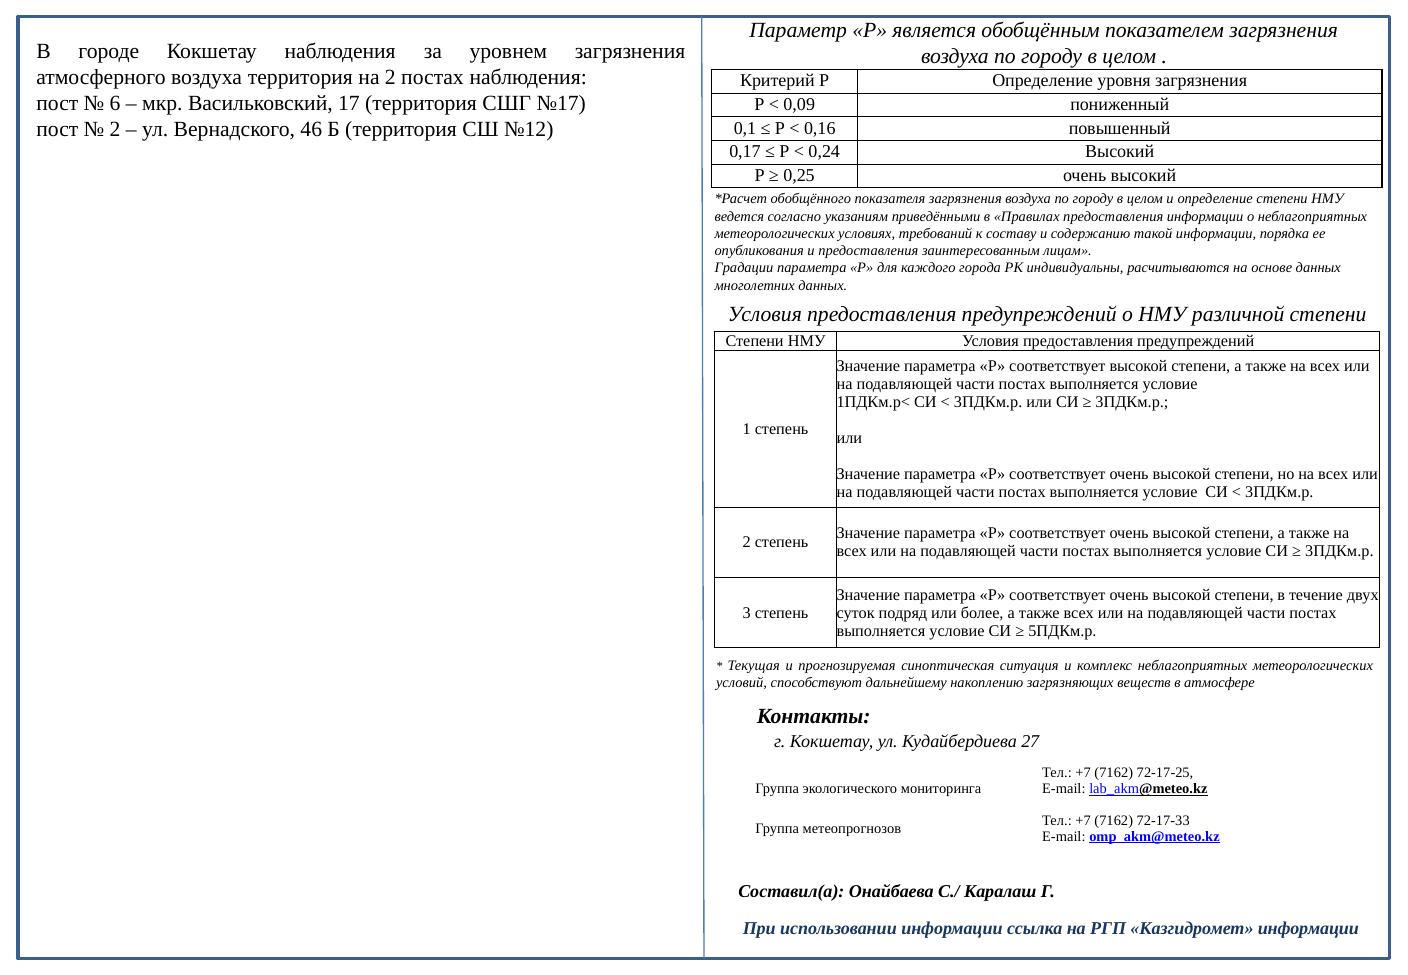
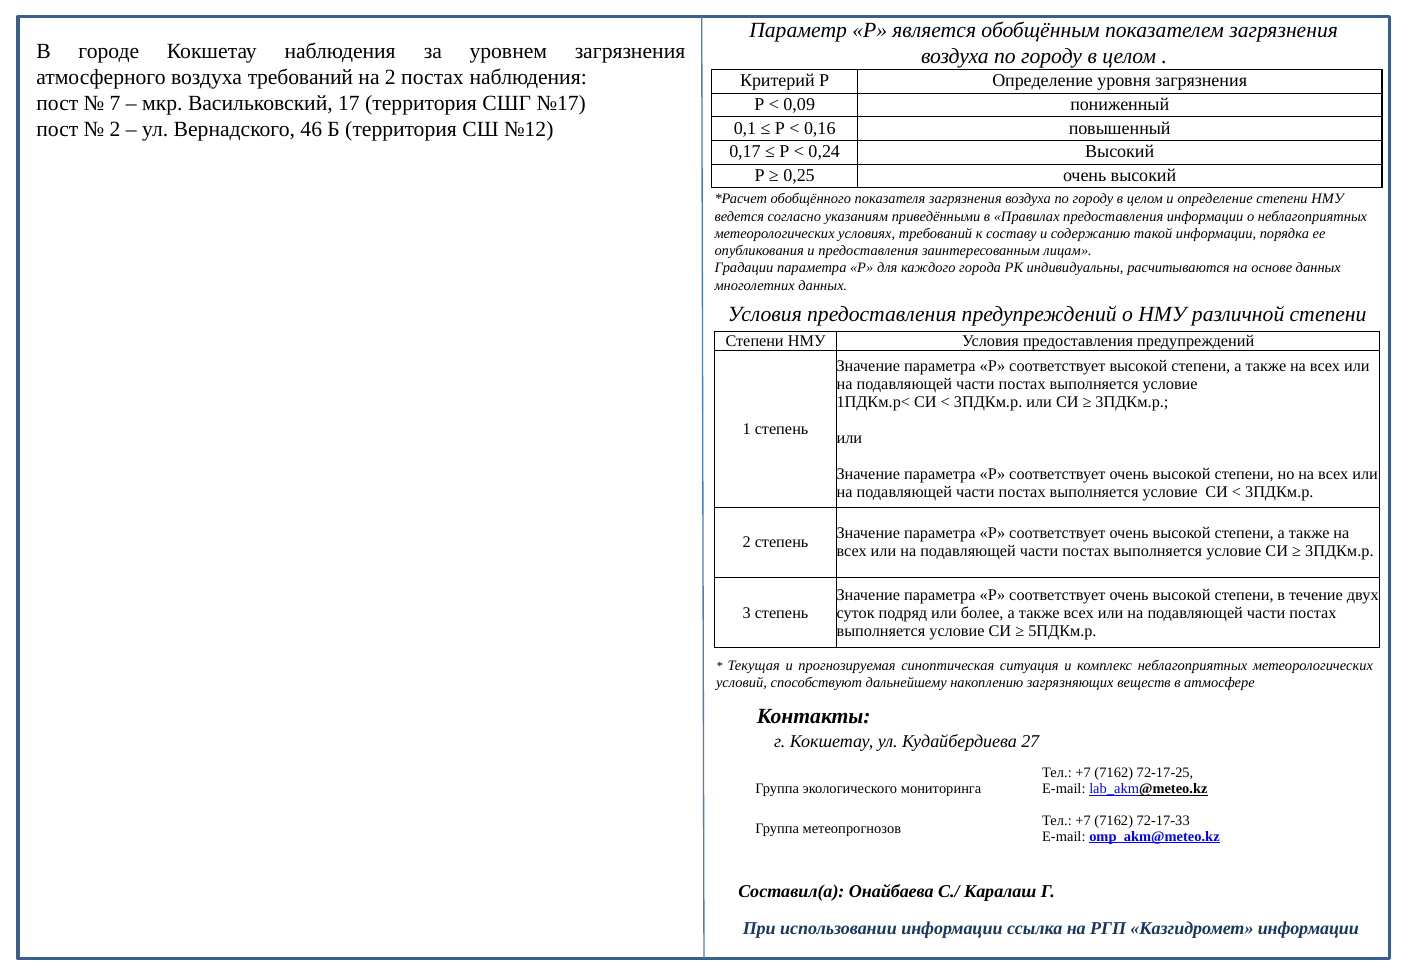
воздуха территория: территория -> требований
6: 6 -> 7
